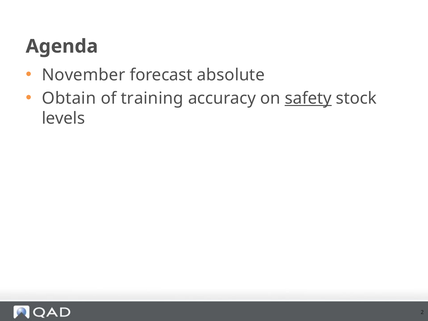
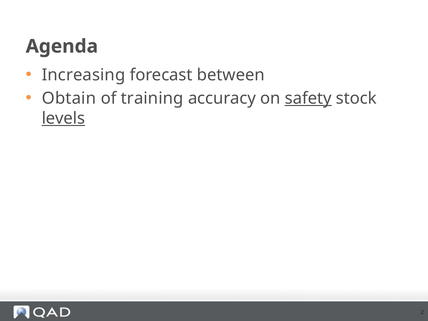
November: November -> Increasing
absolute: absolute -> between
levels underline: none -> present
